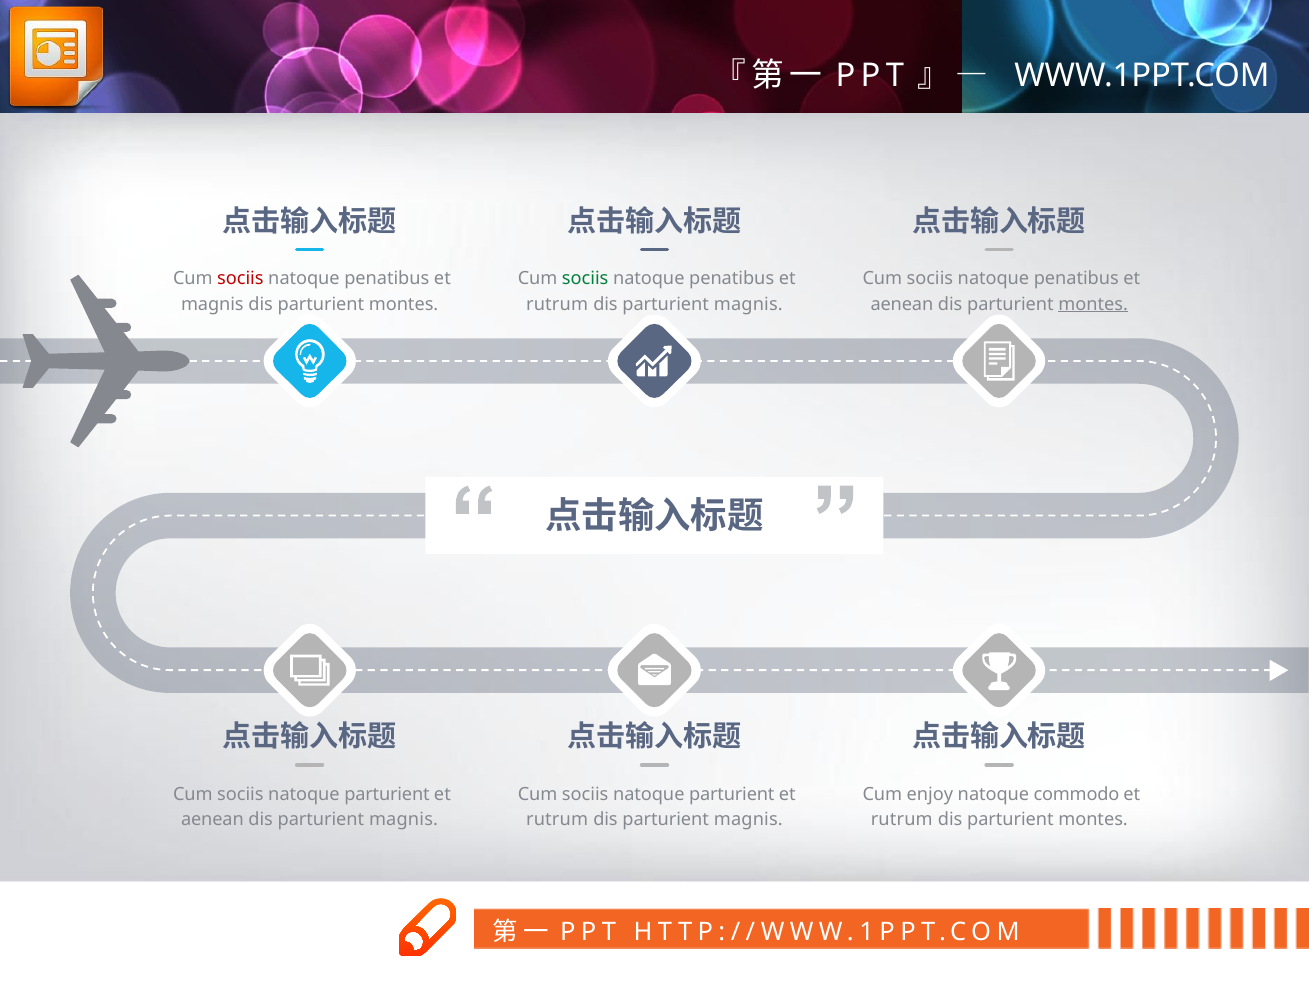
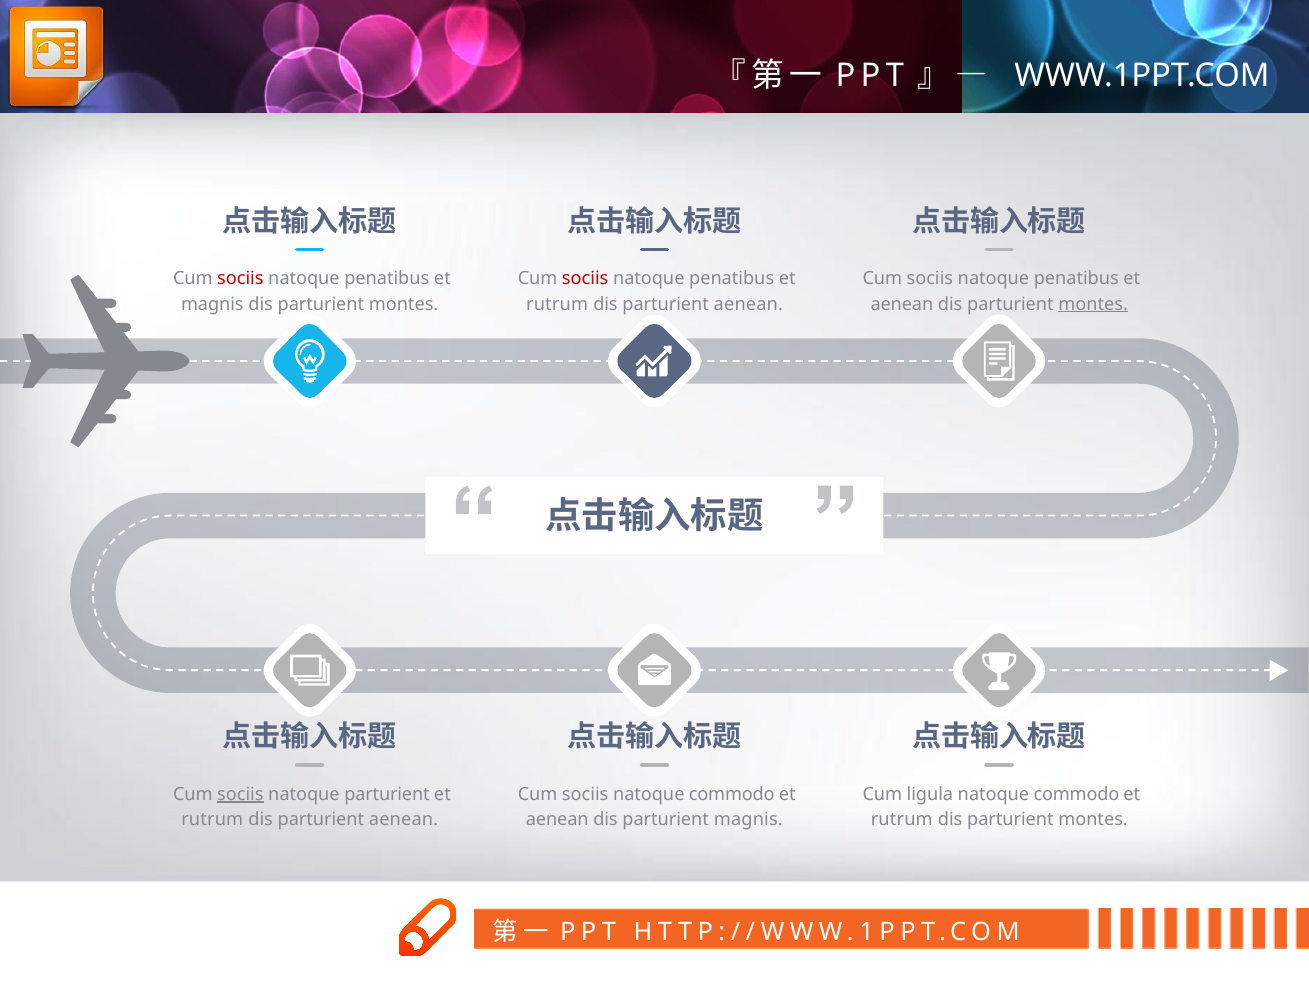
sociis at (585, 279) colour: green -> red
magnis at (748, 304): magnis -> aenean
sociis at (240, 794) underline: none -> present
parturient at (732, 794): parturient -> commodo
enjoy: enjoy -> ligula
aenean at (212, 819): aenean -> rutrum
magnis at (404, 819): magnis -> aenean
rutrum at (557, 819): rutrum -> aenean
